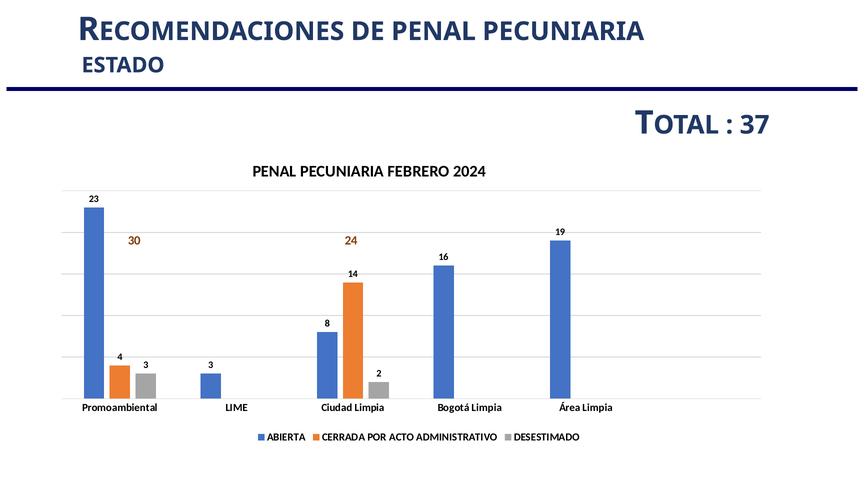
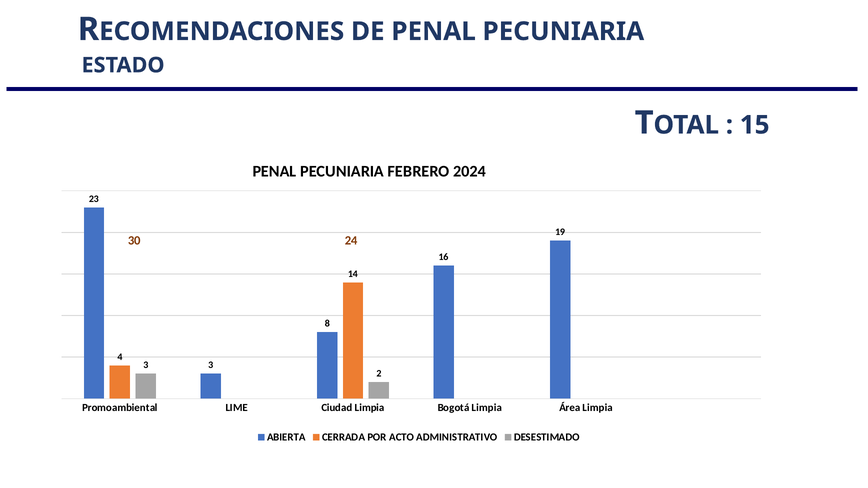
37: 37 -> 15
